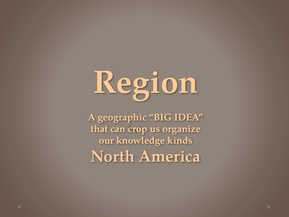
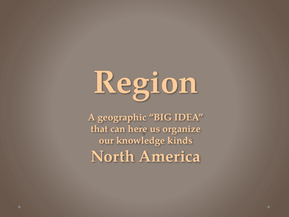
crop: crop -> here
